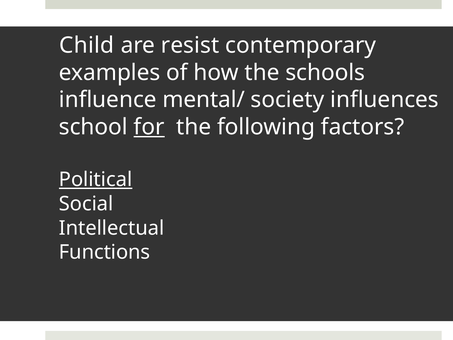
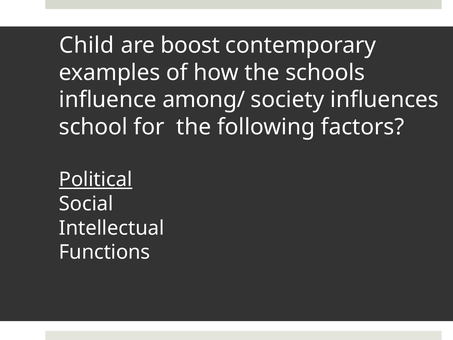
resist: resist -> boost
mental/: mental/ -> among/
for underline: present -> none
